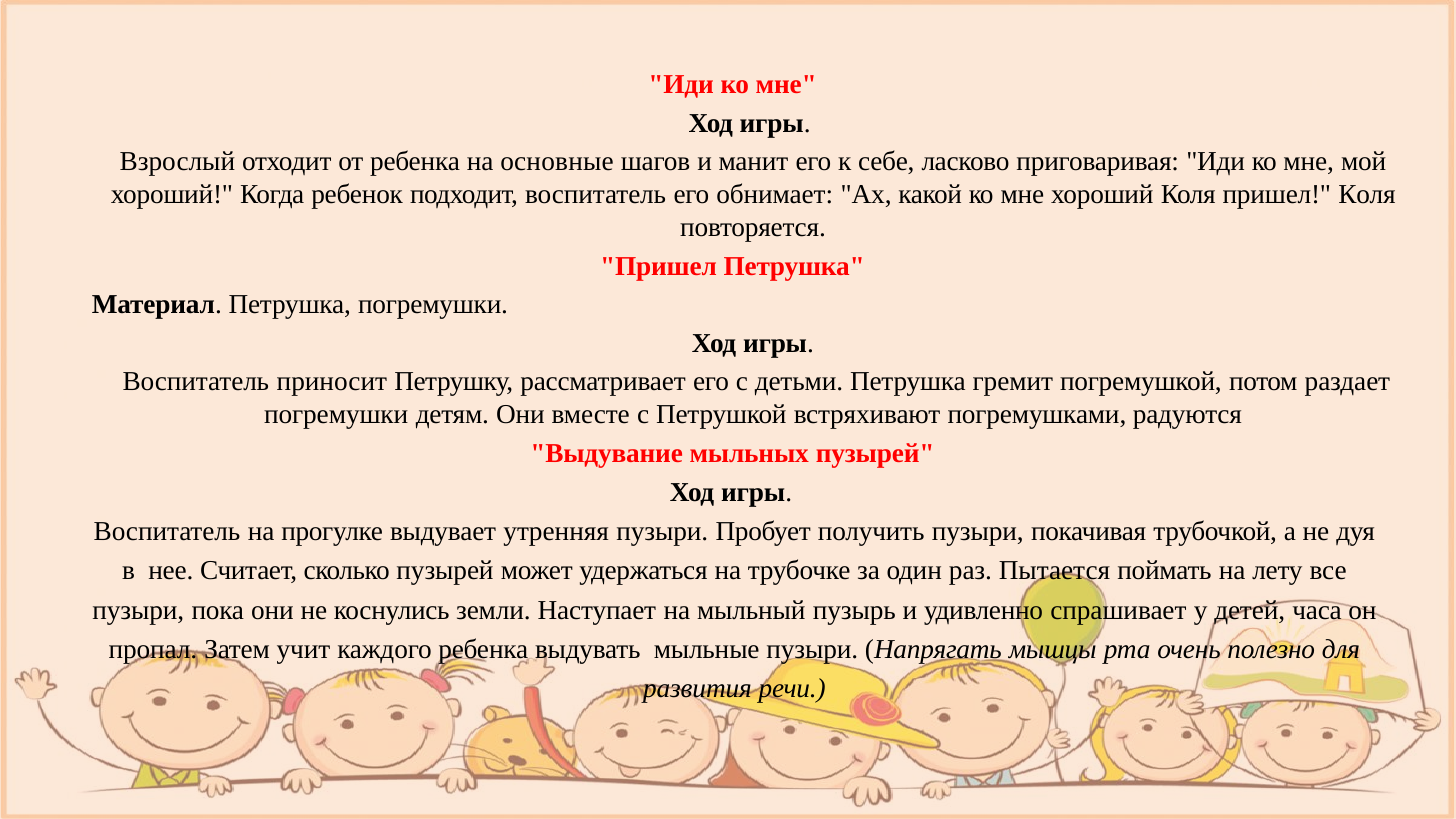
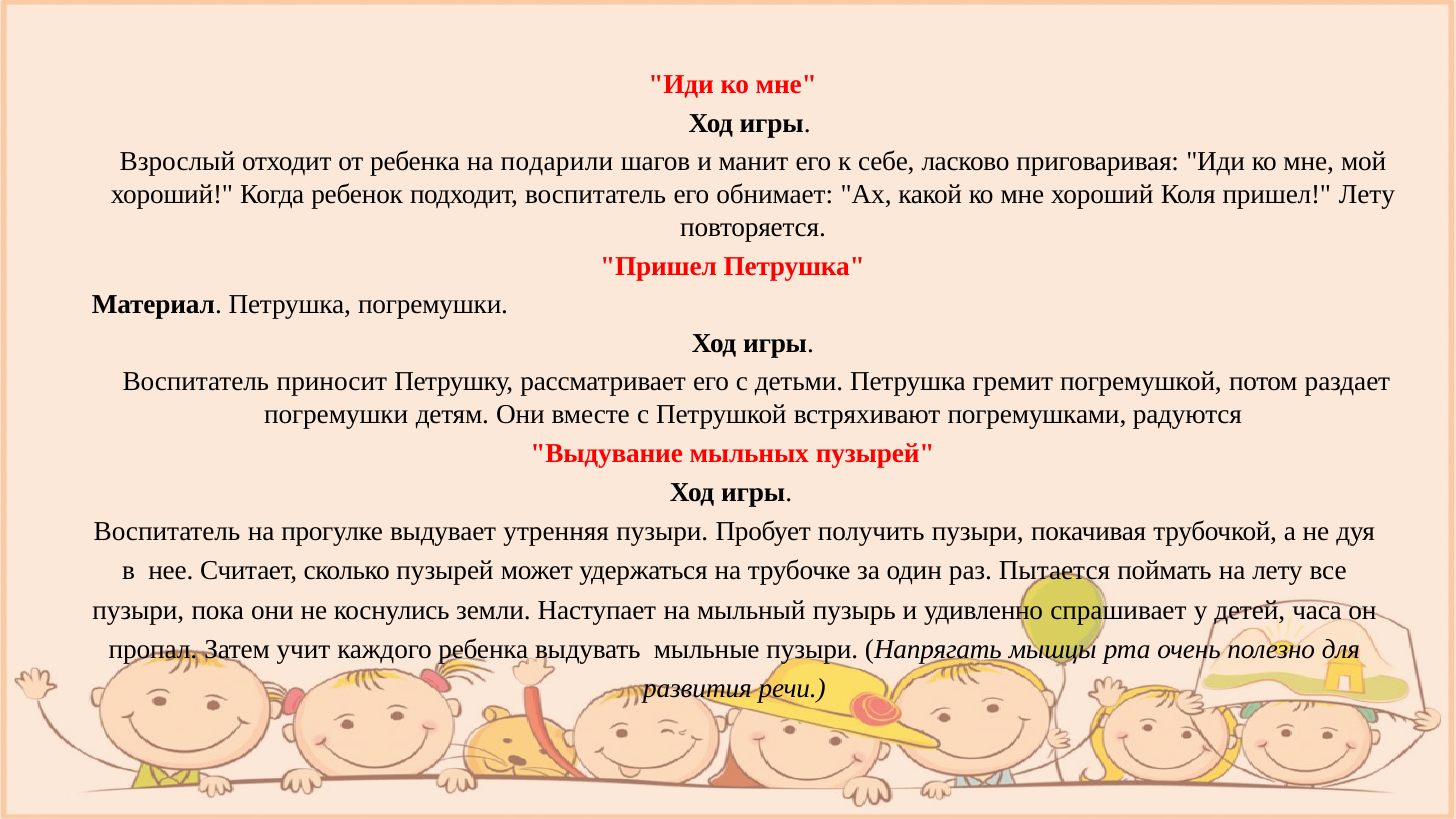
основные: основные -> подарили
пришел Коля: Коля -> Лету
